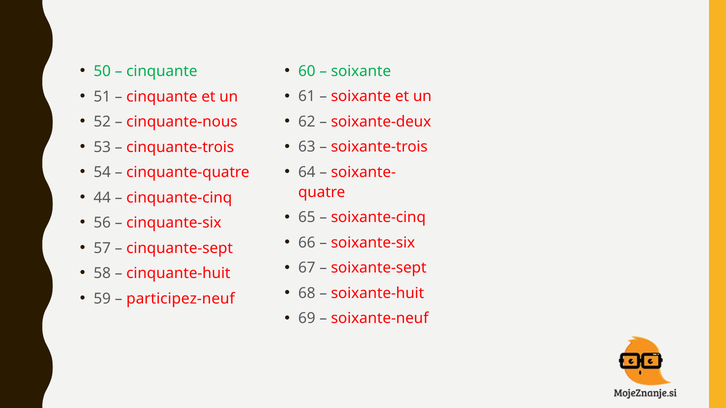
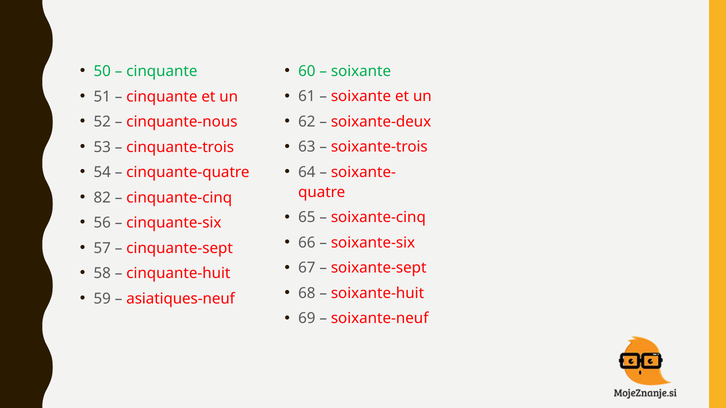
44: 44 -> 82
participez-neuf: participez-neuf -> asiatiques-neuf
